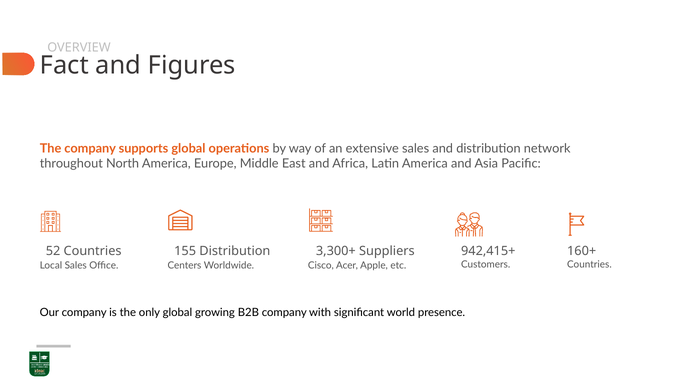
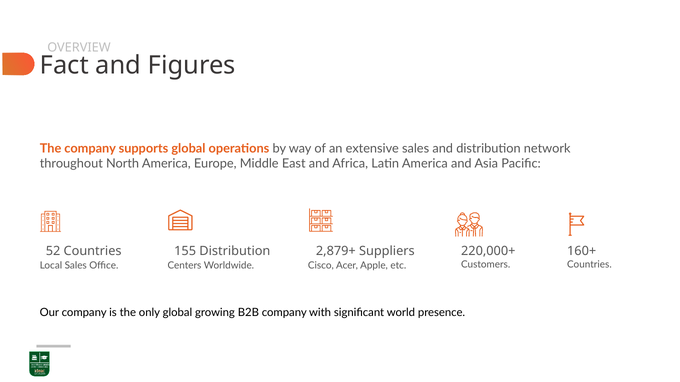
3,300+: 3,300+ -> 2,879+
942,415+: 942,415+ -> 220,000+
